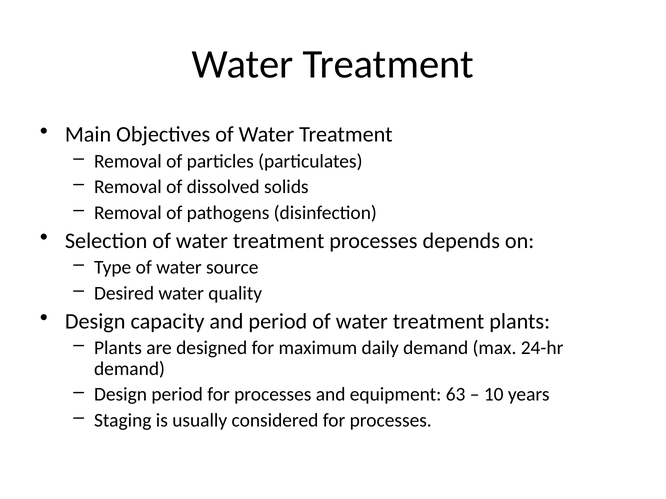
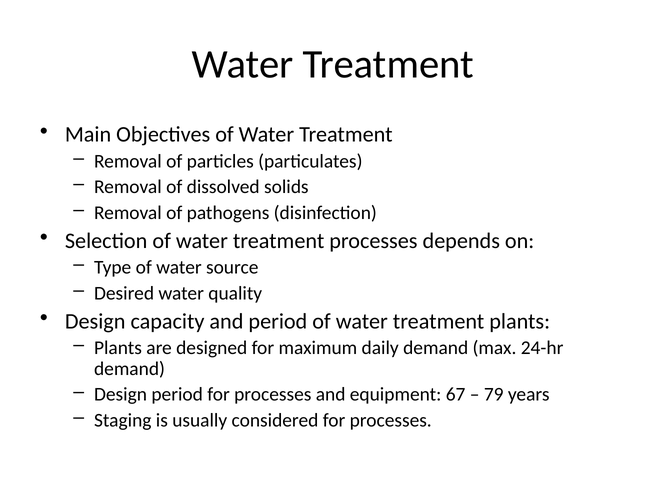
63: 63 -> 67
10: 10 -> 79
